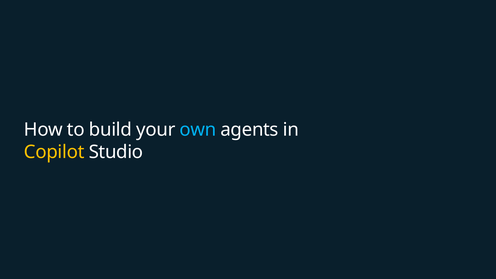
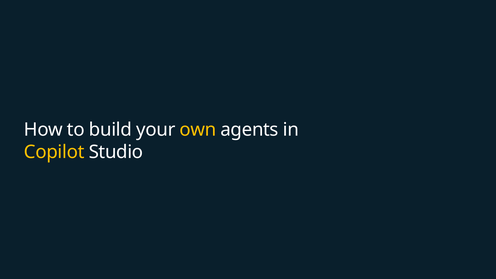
own colour: light blue -> yellow
